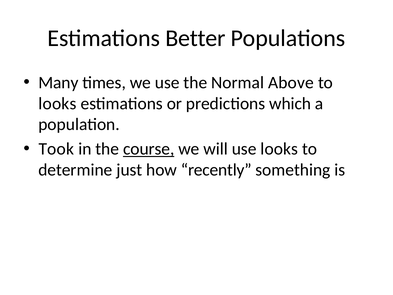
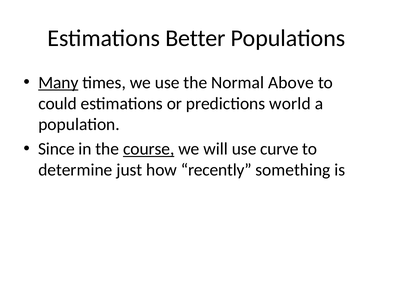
Many underline: none -> present
looks at (57, 103): looks -> could
which: which -> world
Took: Took -> Since
use looks: looks -> curve
